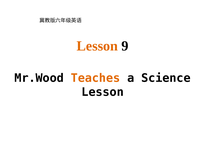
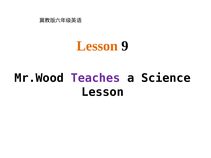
Teaches colour: orange -> purple
